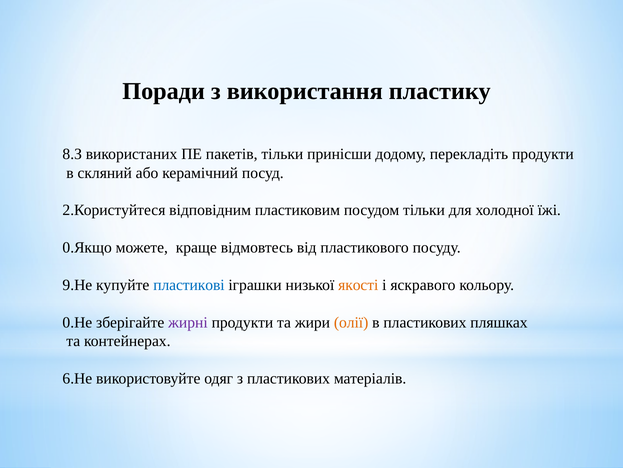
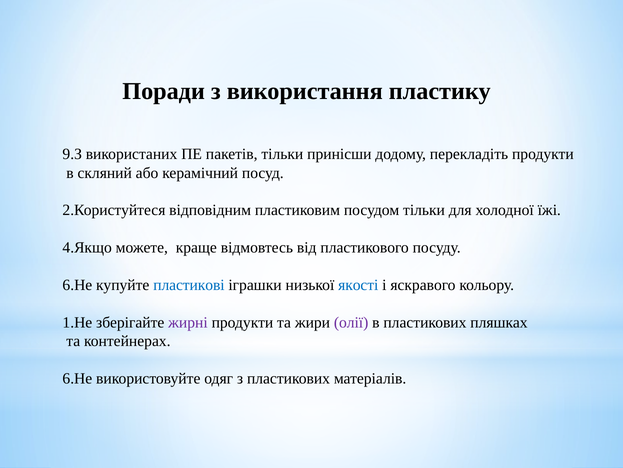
8.З: 8.З -> 9.З
0.Якщо: 0.Якщо -> 4.Якщо
9.Не at (77, 285): 9.Не -> 6.Не
якості colour: orange -> blue
0.Не: 0.Не -> 1.Не
олії colour: orange -> purple
